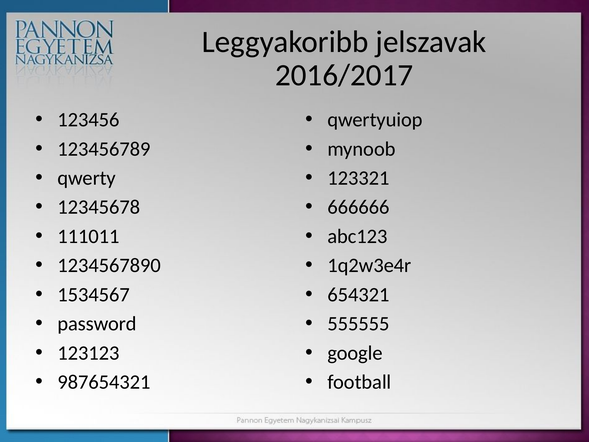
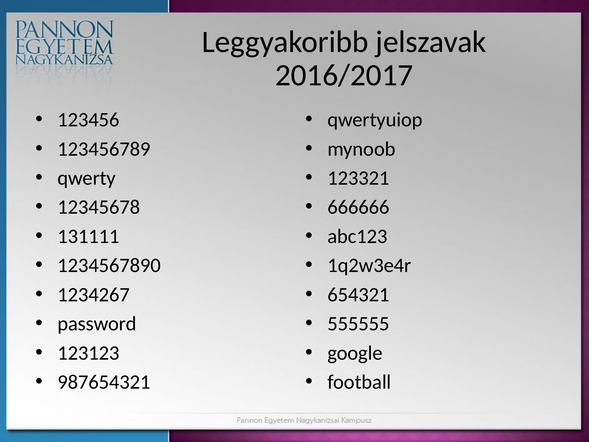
111011: 111011 -> 131111
1534567: 1534567 -> 1234267
